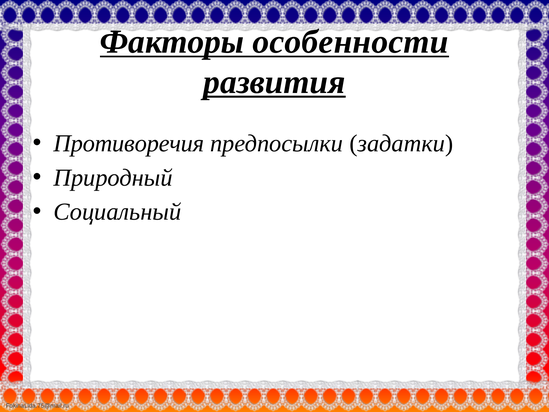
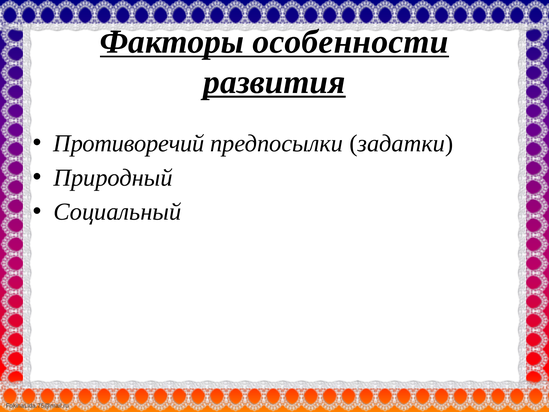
Противоречия: Противоречия -> Противоречий
